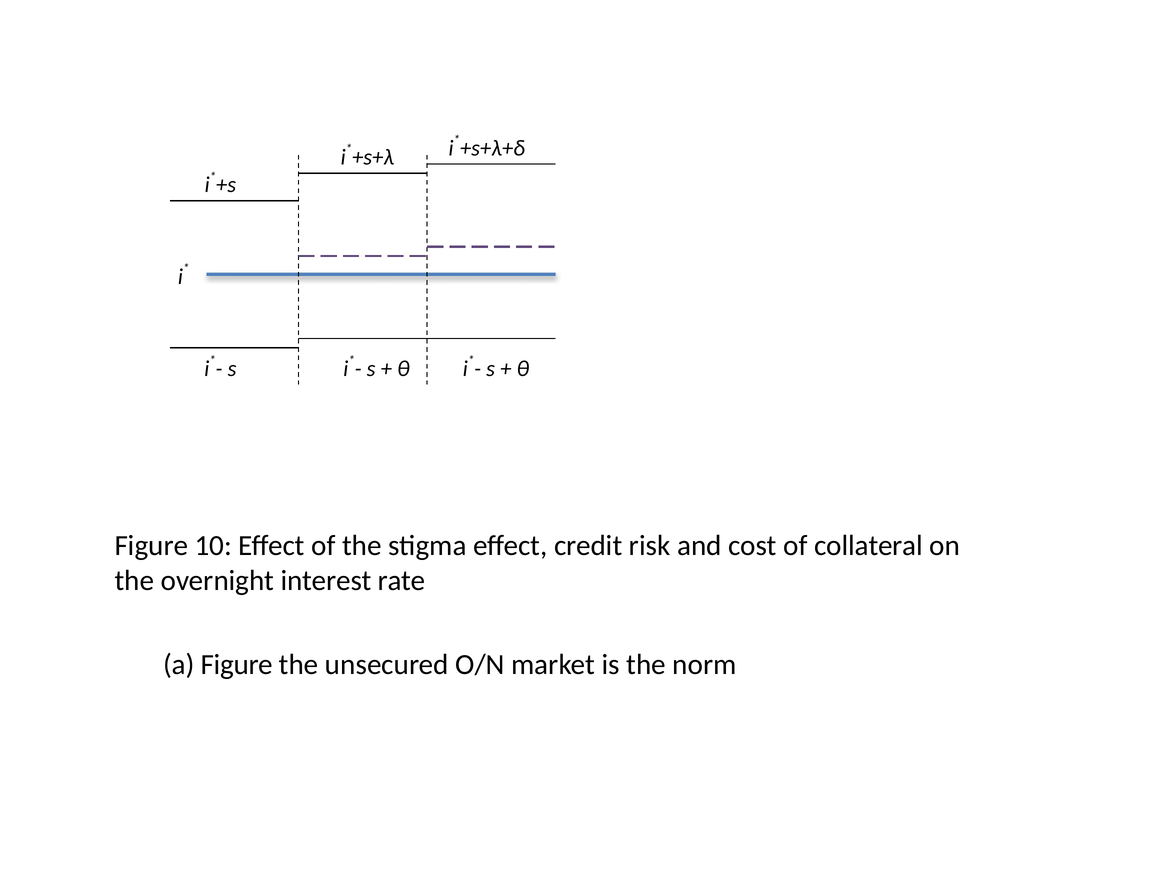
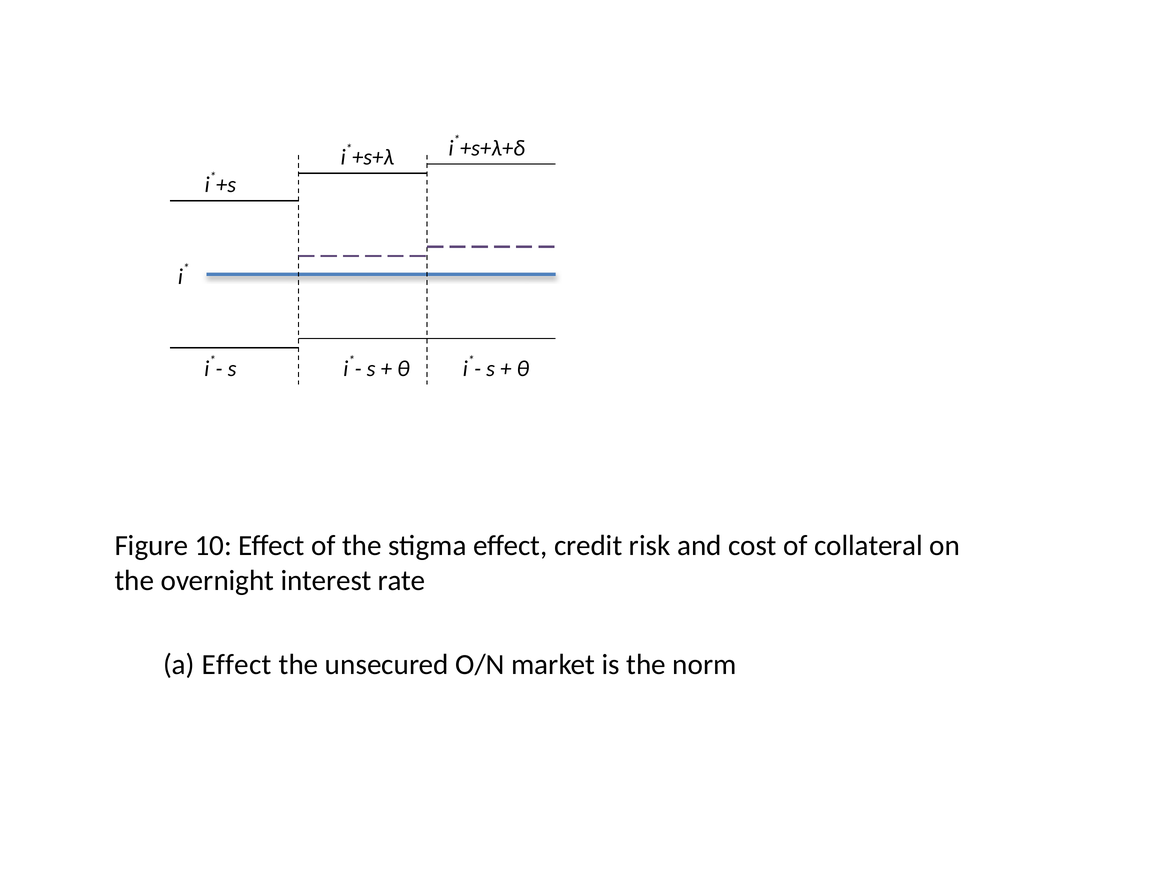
a Figure: Figure -> Effect
